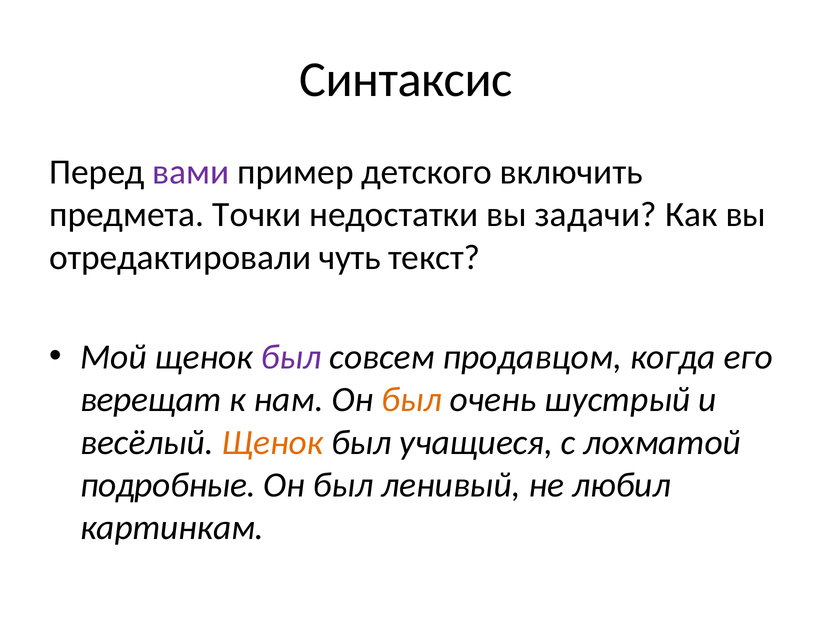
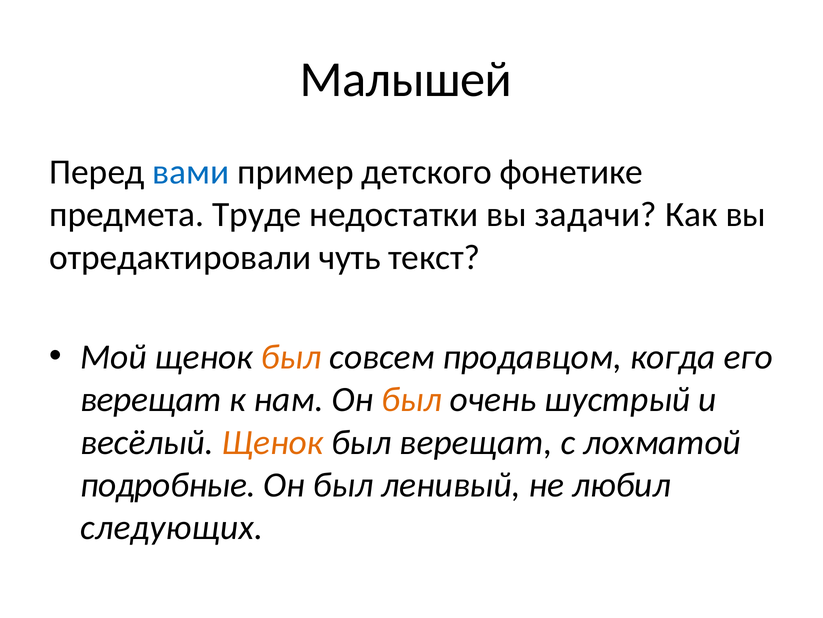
Синтаксис: Синтаксис -> Малышей
вами colour: purple -> blue
включить: включить -> фонетике
Точки: Точки -> Труде
был at (291, 357) colour: purple -> orange
был учащиеся: учащиеся -> верещат
картинкам: картинкам -> следующих
